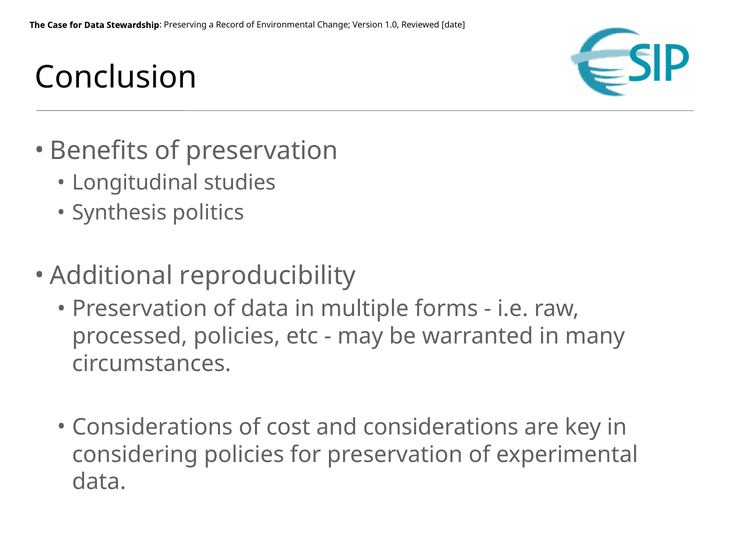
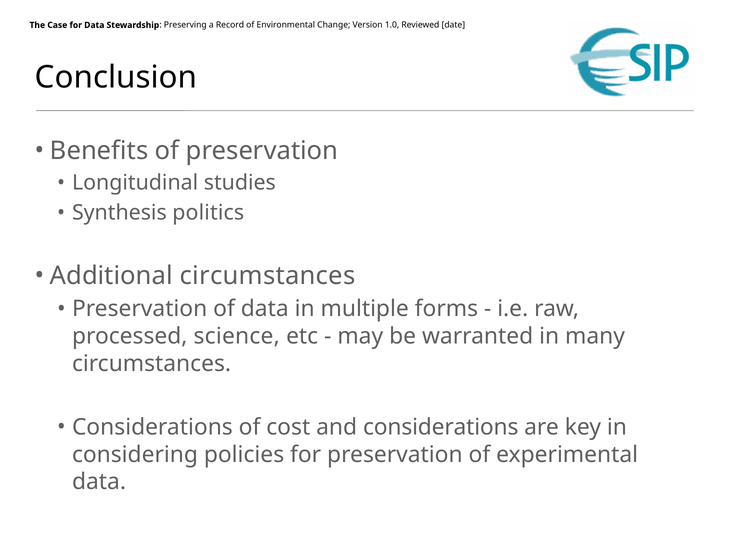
Additional reproducibility: reproducibility -> circumstances
processed policies: policies -> science
